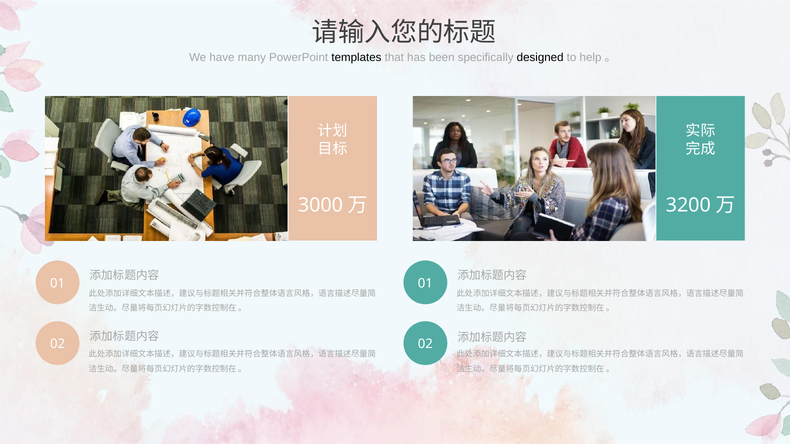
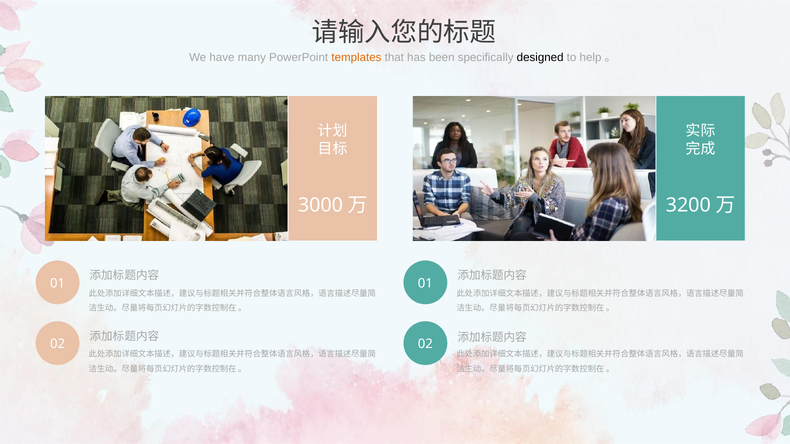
templates colour: black -> orange
